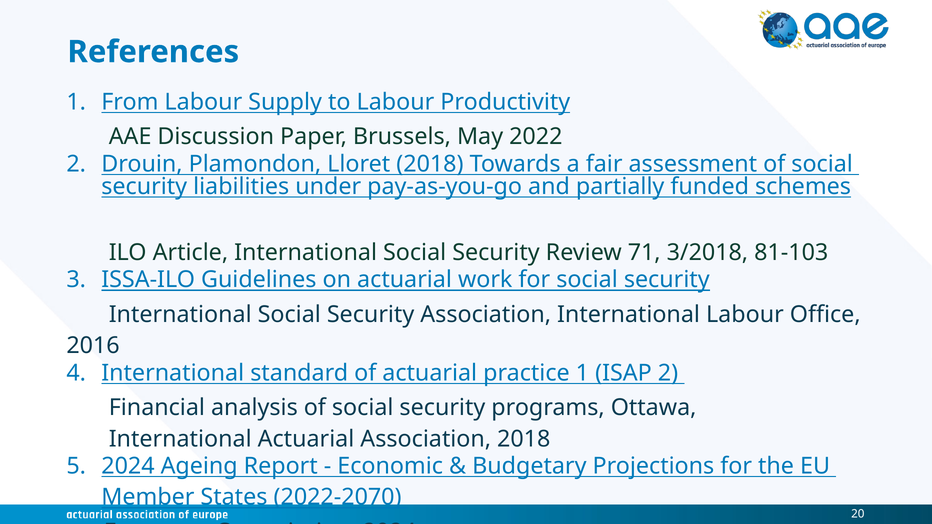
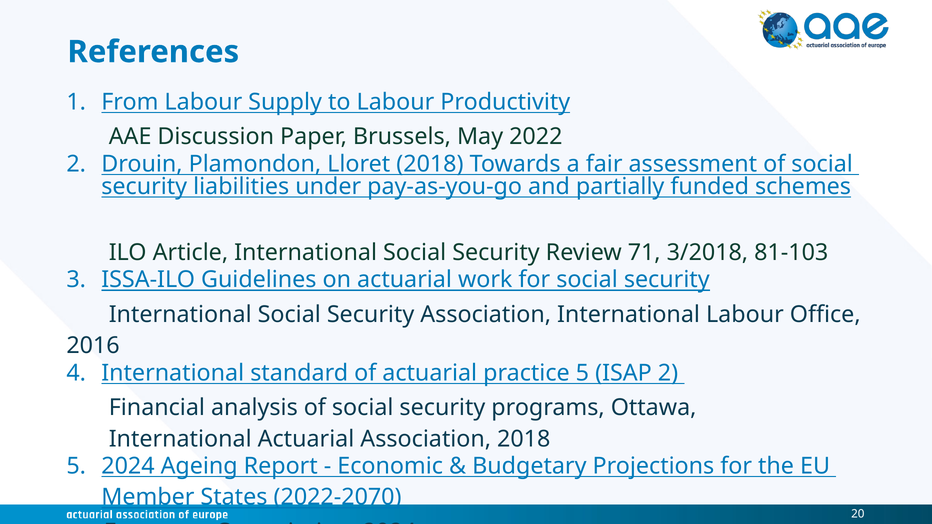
practice 1: 1 -> 5
